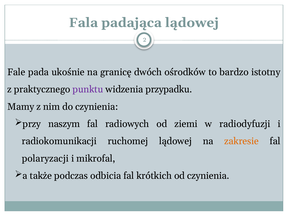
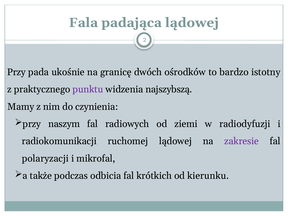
Fale at (16, 72): Fale -> Przy
przypadku: przypadku -> najszybszą
zakresie colour: orange -> purple
od czynienia: czynienia -> kierunku
